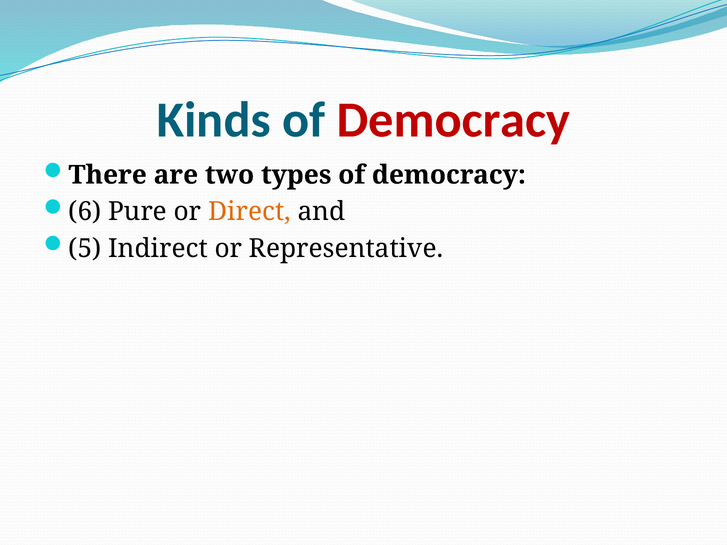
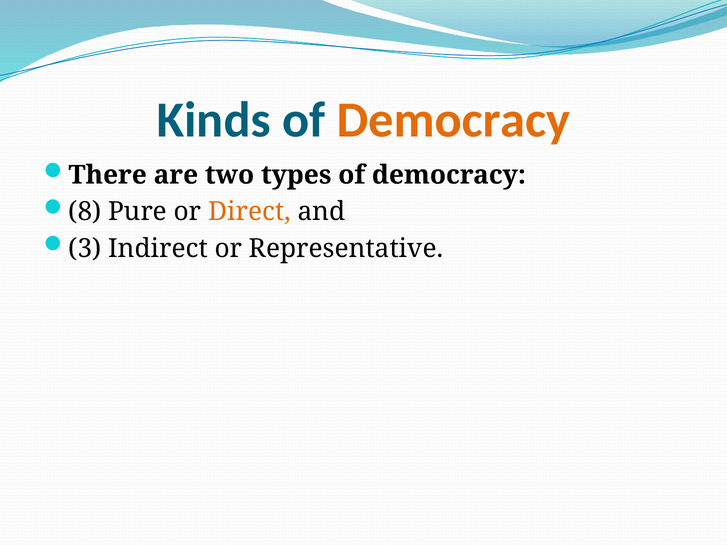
Democracy at (453, 120) colour: red -> orange
6: 6 -> 8
5: 5 -> 3
